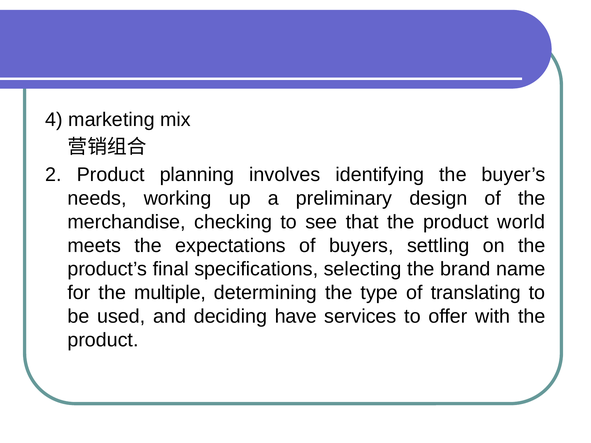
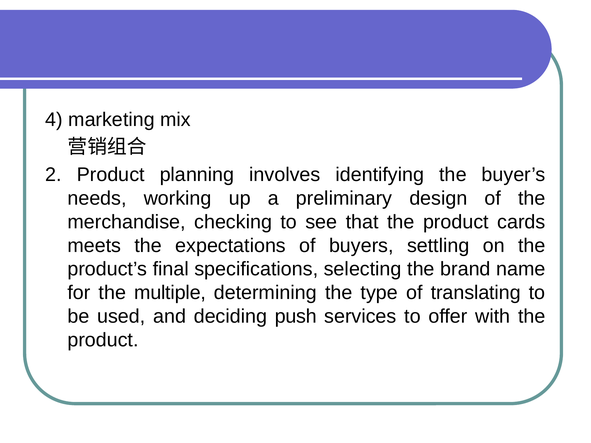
world: world -> cards
have: have -> push
